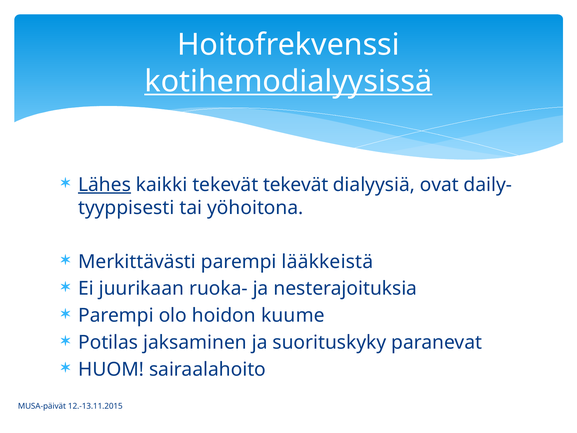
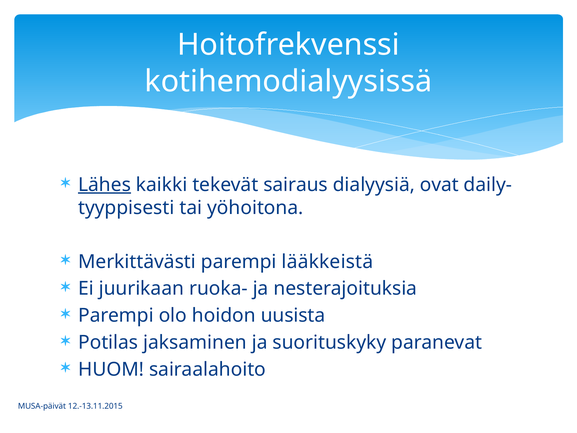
kotihemodialyysissä underline: present -> none
tekevät tekevät: tekevät -> sairaus
kuume: kuume -> uusista
